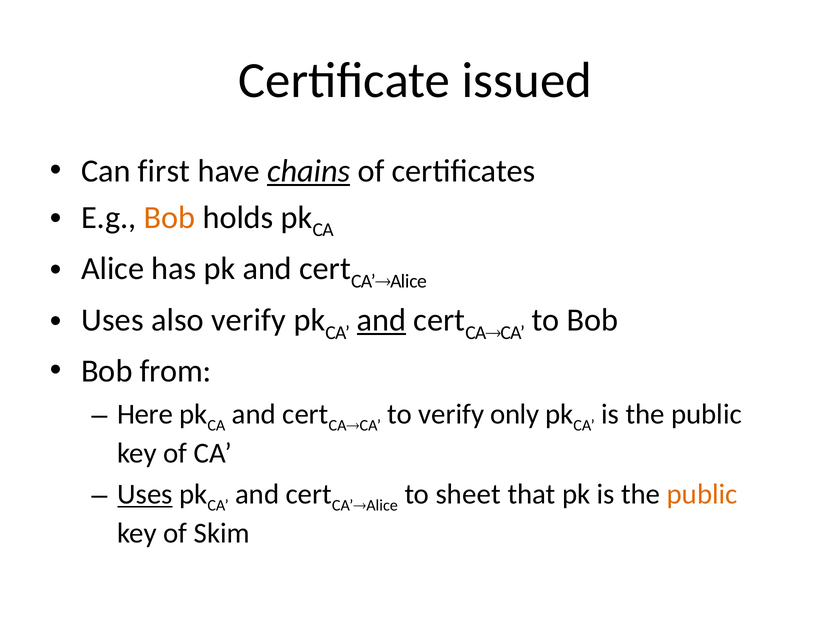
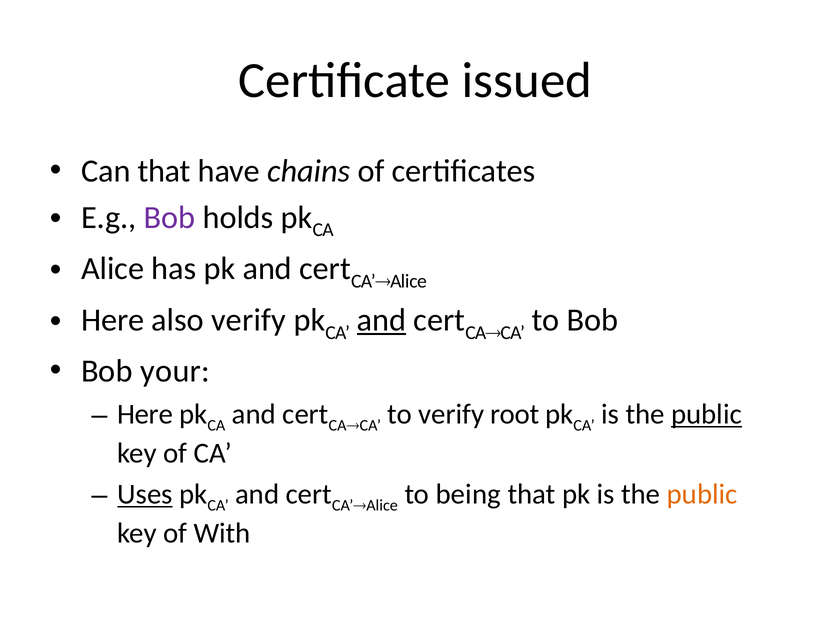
Can first: first -> that
chains underline: present -> none
Bob at (170, 217) colour: orange -> purple
Uses at (112, 320): Uses -> Here
from: from -> your
only: only -> root
public at (706, 414) underline: none -> present
sheet: sheet -> being
Skim: Skim -> With
